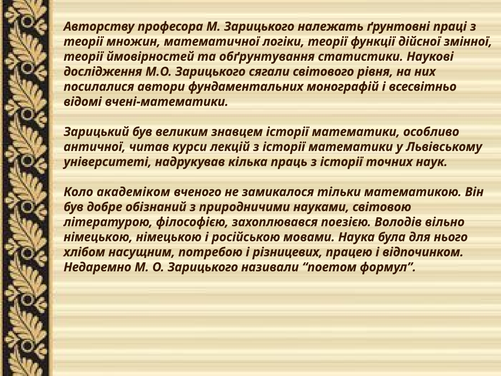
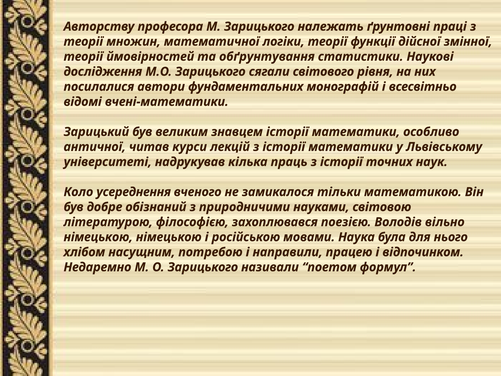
академіком: академіком -> усереднення
різницевих: різницевих -> направили
